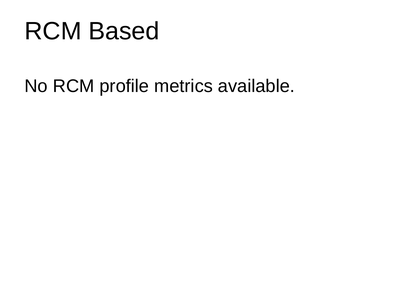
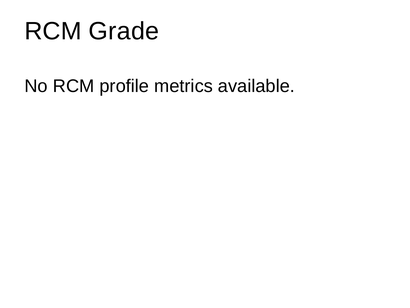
Based: Based -> Grade
